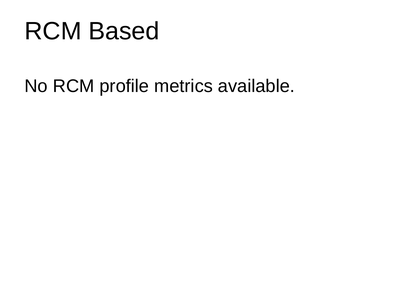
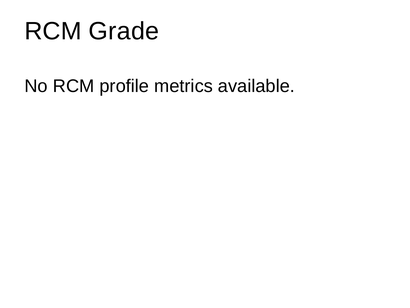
Based: Based -> Grade
